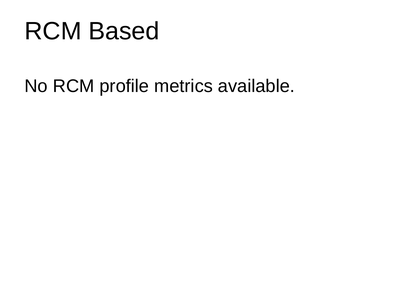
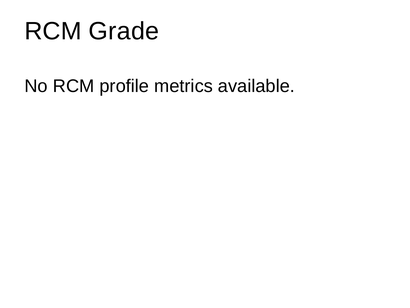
Based: Based -> Grade
